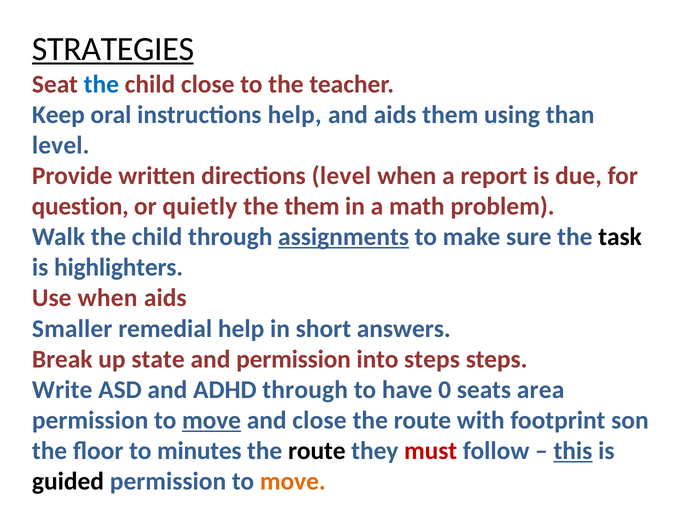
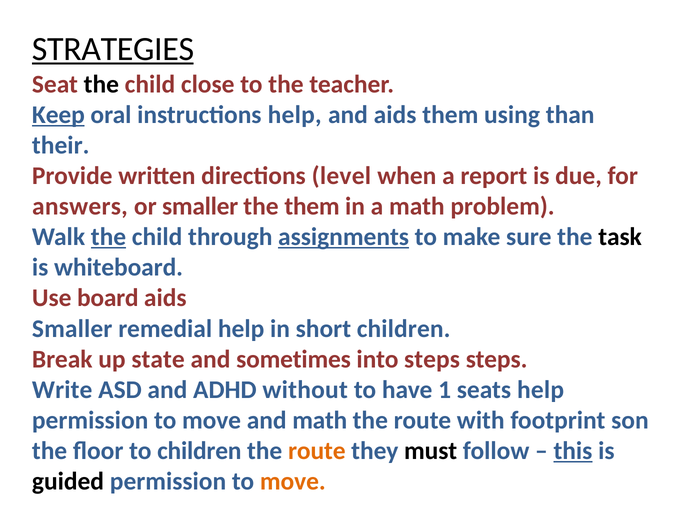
the at (101, 84) colour: blue -> black
Keep underline: none -> present
level at (61, 145): level -> their
question: question -> answers
or quietly: quietly -> smaller
the at (108, 237) underline: none -> present
highlighters: highlighters -> whiteboard
Use when: when -> board
short answers: answers -> children
and permission: permission -> sometimes
ADHD through: through -> without
0: 0 -> 1
seats area: area -> help
move at (212, 421) underline: present -> none
and close: close -> math
to minutes: minutes -> children
route at (317, 451) colour: black -> orange
must colour: red -> black
